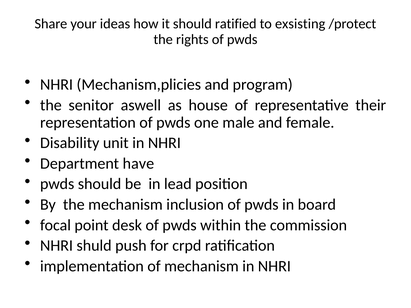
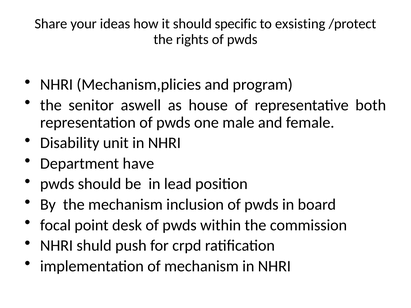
ratified: ratified -> specific
their: their -> both
